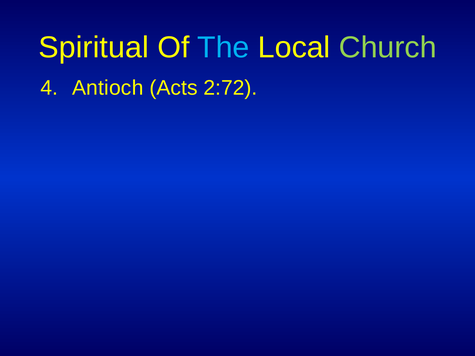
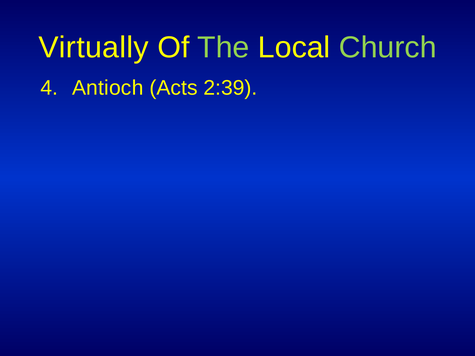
Spiritual: Spiritual -> Virtually
The colour: light blue -> light green
2:72: 2:72 -> 2:39
